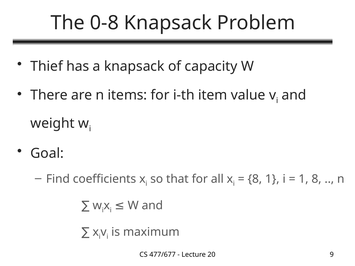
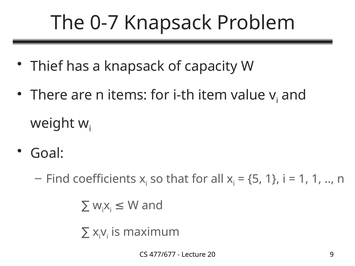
0-8: 0-8 -> 0-7
8 at (255, 179): 8 -> 5
1 8: 8 -> 1
